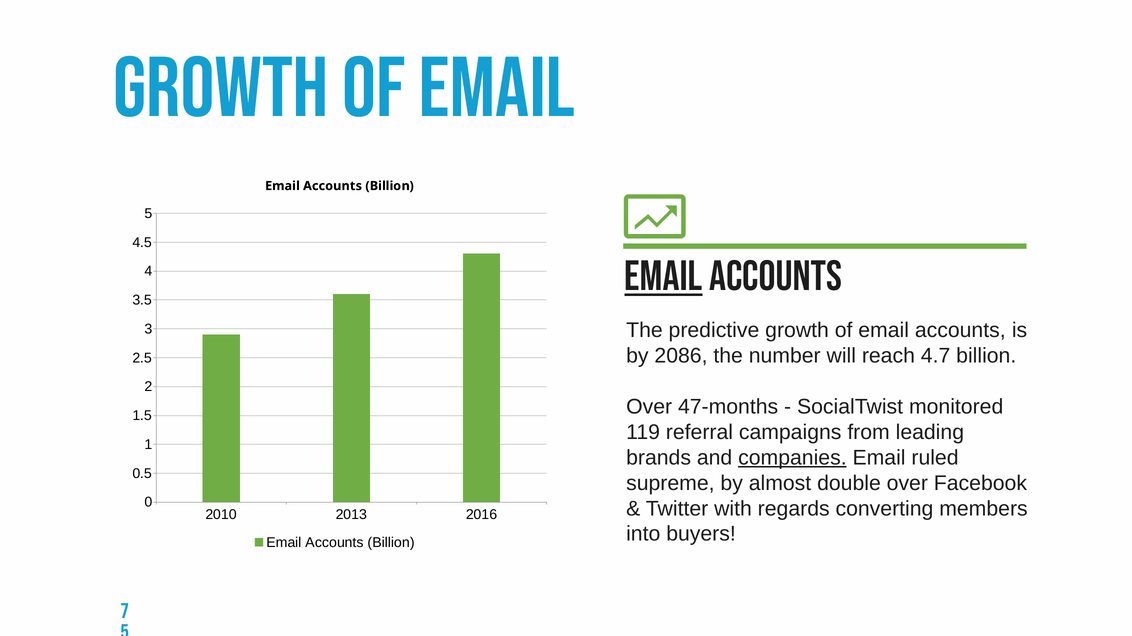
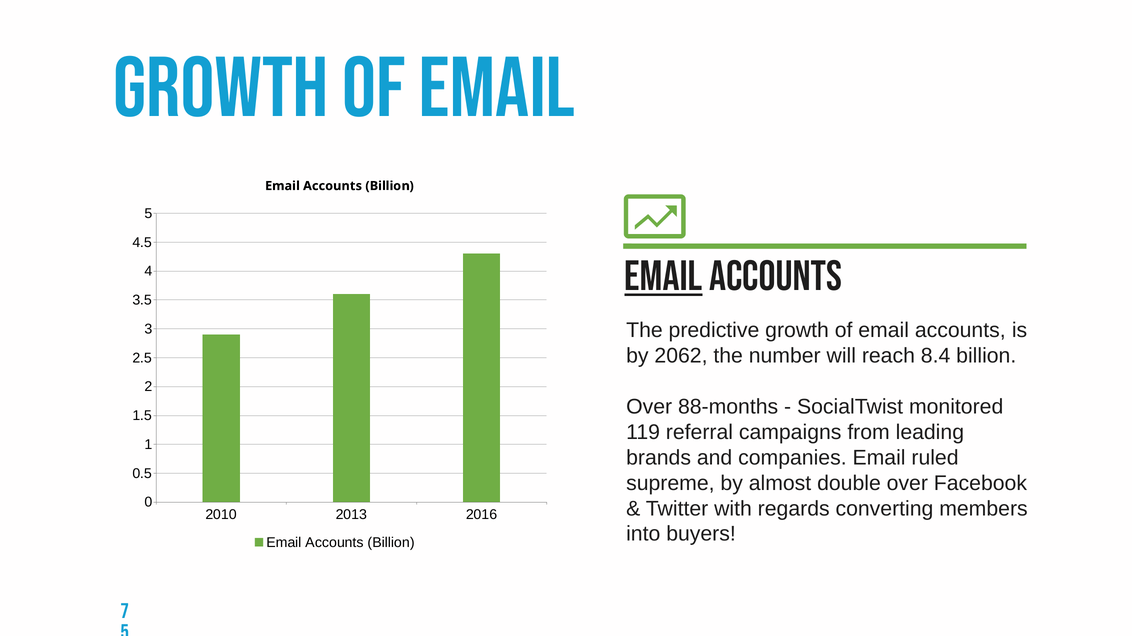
2086: 2086 -> 2062
4.7: 4.7 -> 8.4
47-months: 47-months -> 88-months
companies underline: present -> none
